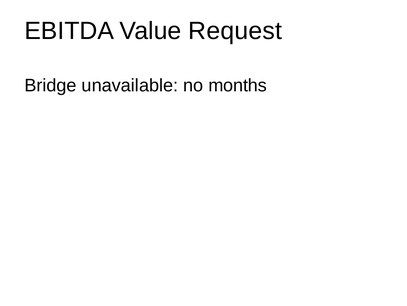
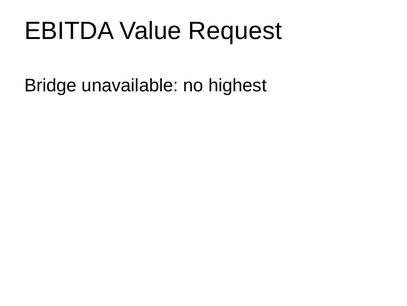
months: months -> highest
